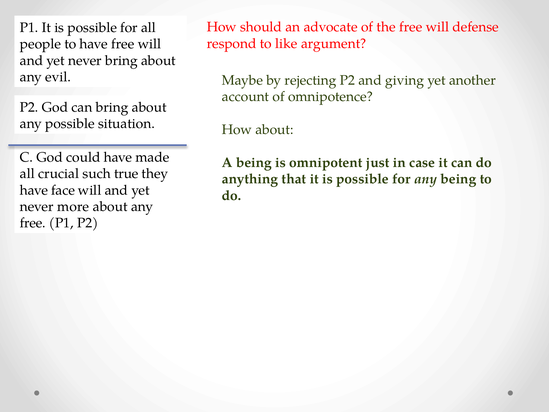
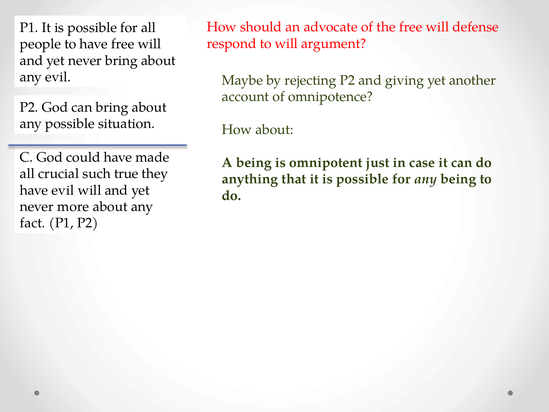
to like: like -> will
have face: face -> evil
free at (33, 223): free -> fact
